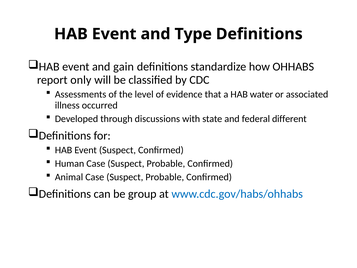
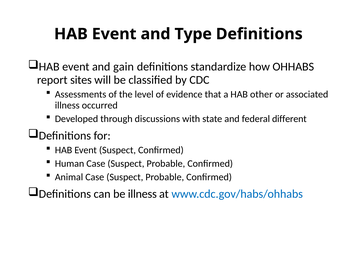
only: only -> sites
water: water -> other
be group: group -> illness
